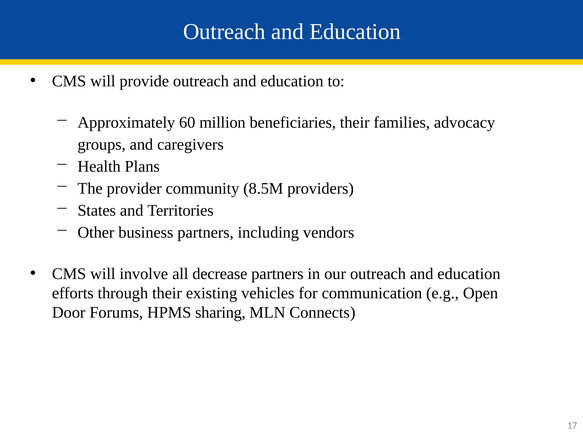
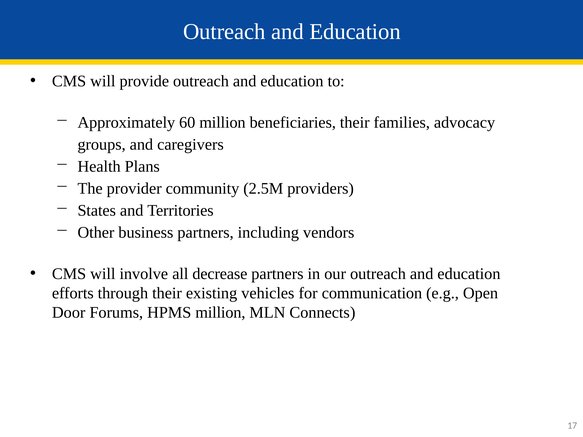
8.5M: 8.5M -> 2.5M
HPMS sharing: sharing -> million
